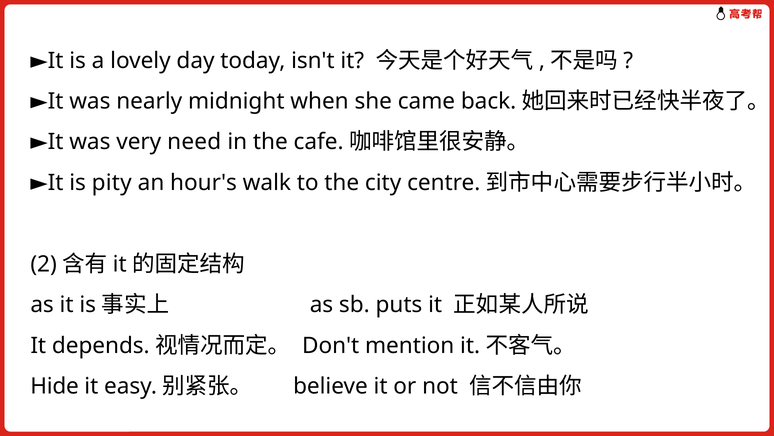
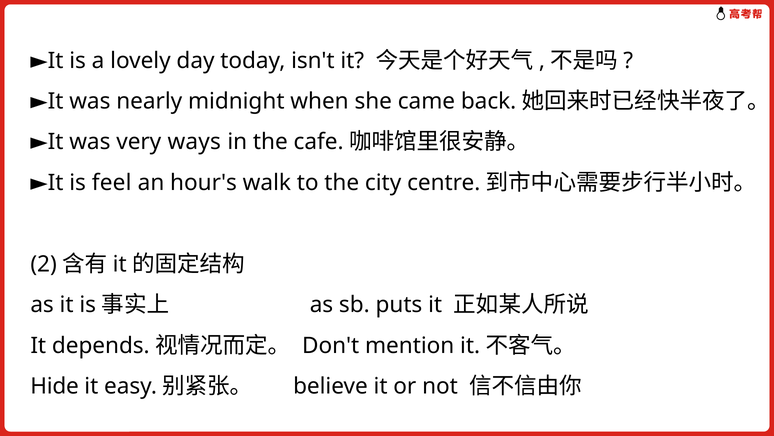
need: need -> ways
pity: pity -> feel
